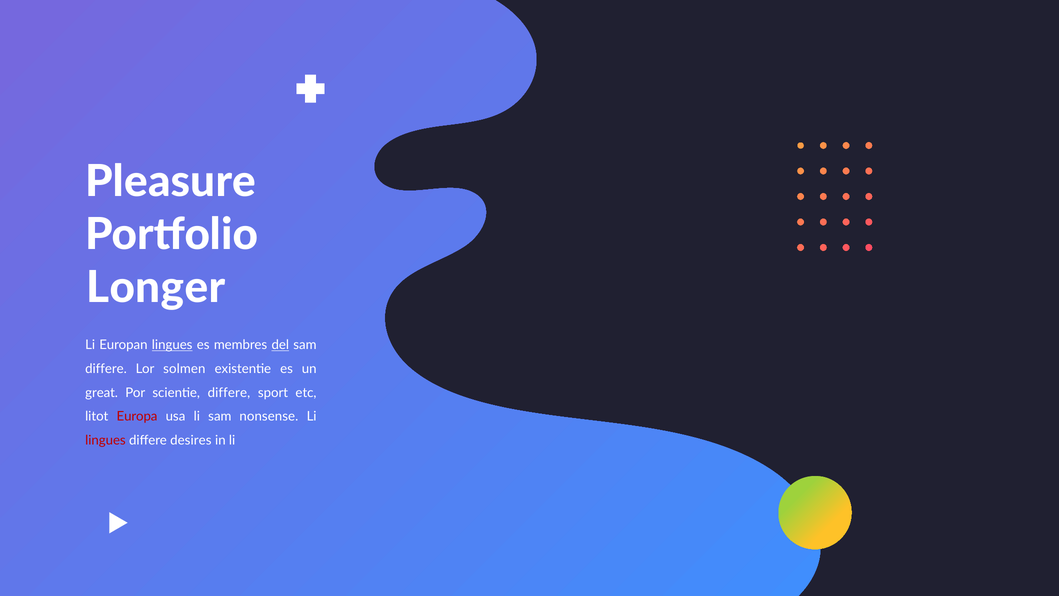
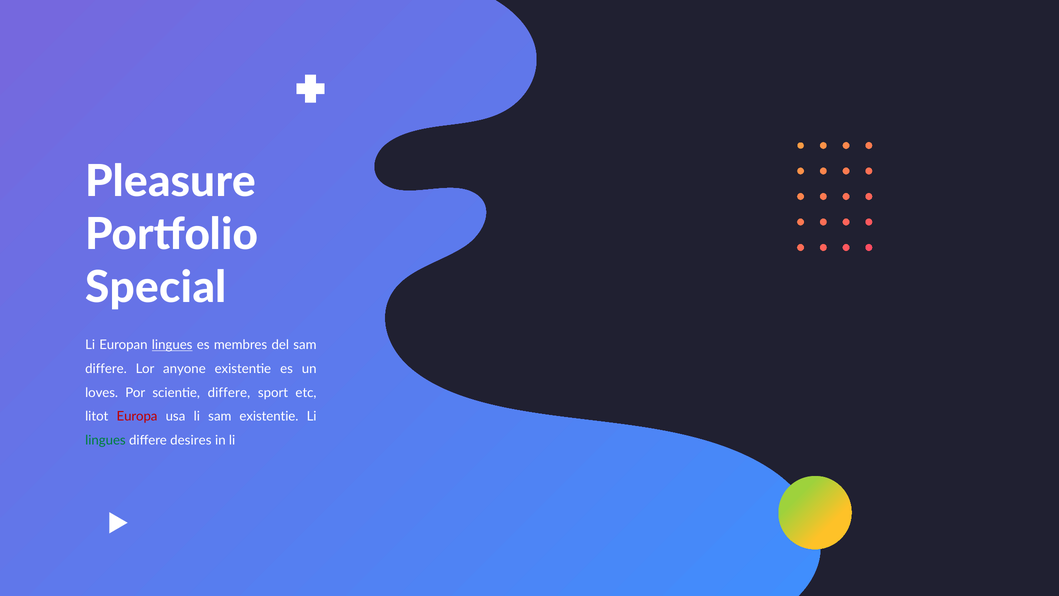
Longer: Longer -> Special
del underline: present -> none
solmen: solmen -> anyone
great: great -> loves
sam nonsense: nonsense -> existentie
lingues at (105, 440) colour: red -> green
